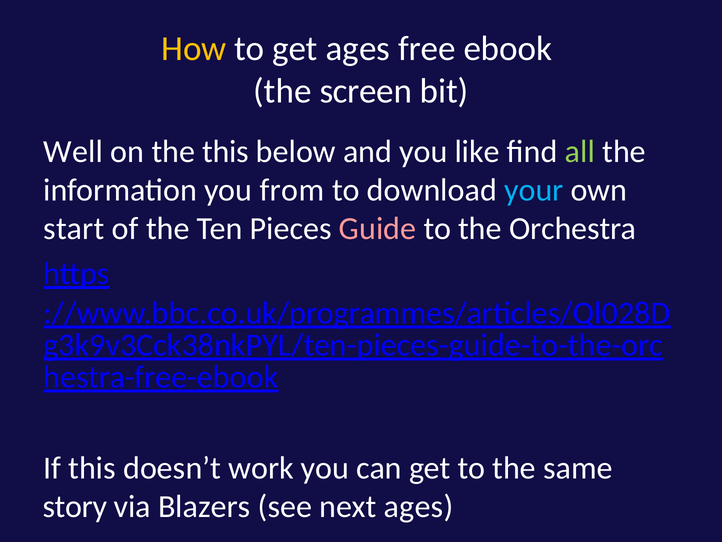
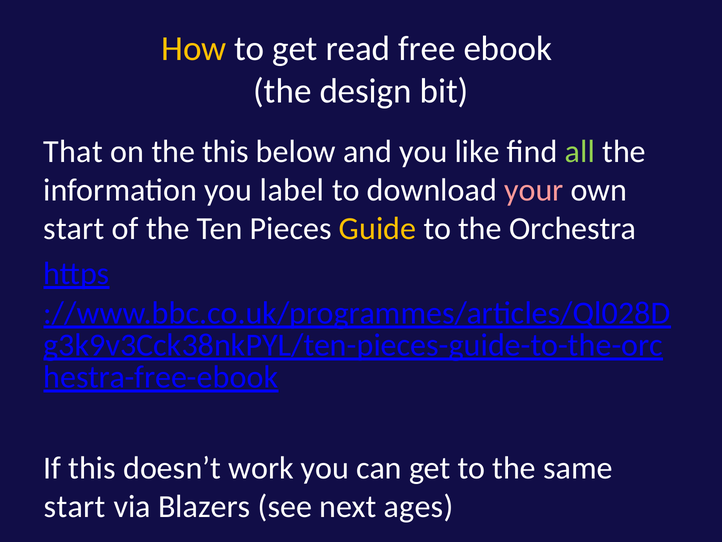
get ages: ages -> read
screen: screen -> design
Well: Well -> That
from: from -> label
your colour: light blue -> pink
Guide colour: pink -> yellow
story at (75, 506): story -> start
